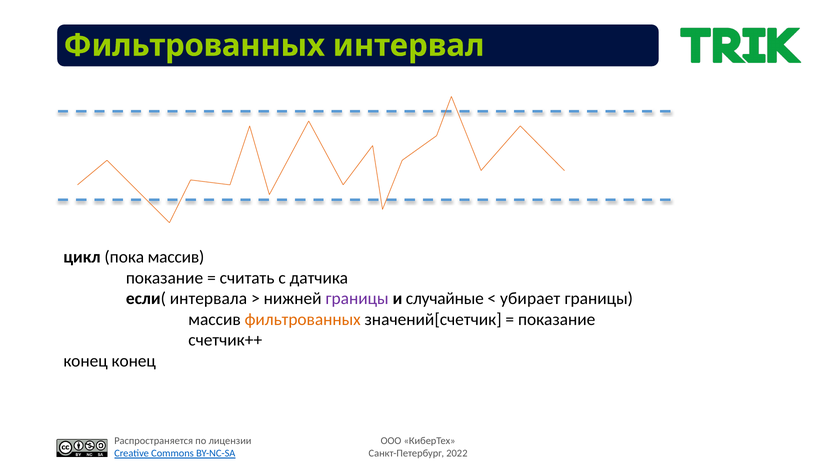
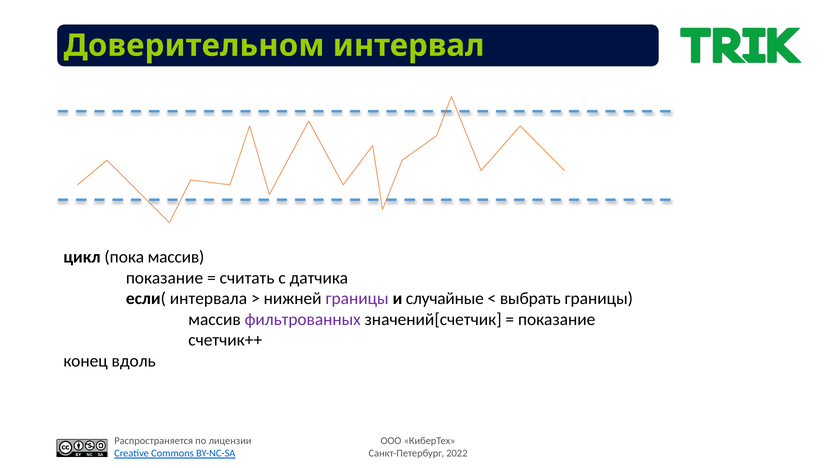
Фильтрованных at (194, 46): Фильтрованных -> Доверительном
убирает: убирает -> выбрать
фильтрованных at (303, 320) colour: orange -> purple
конец конец: конец -> вдоль
